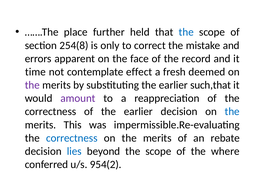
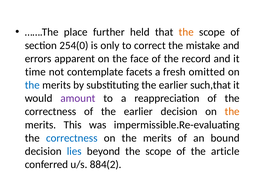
the at (186, 32) colour: blue -> orange
254(8: 254(8 -> 254(0
effect: effect -> facets
deemed: deemed -> omitted
the at (32, 85) colour: purple -> blue
the at (232, 111) colour: blue -> orange
rebate: rebate -> bound
where: where -> article
954(2: 954(2 -> 884(2
